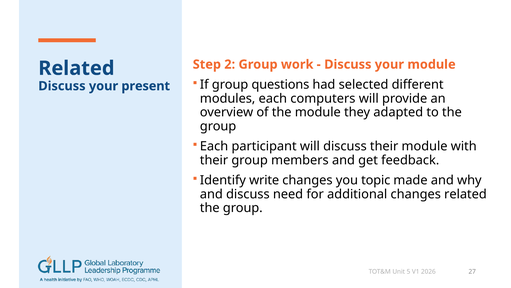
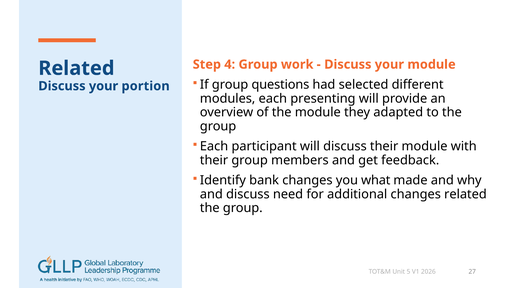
2: 2 -> 4
present: present -> portion
computers: computers -> presenting
write: write -> bank
topic: topic -> what
